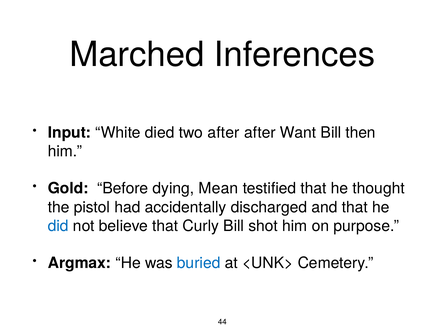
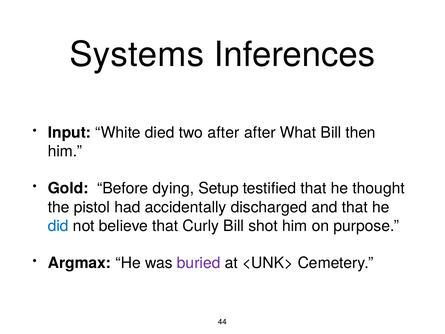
Marched: Marched -> Systems
Want: Want -> What
Mean: Mean -> Setup
buried colour: blue -> purple
